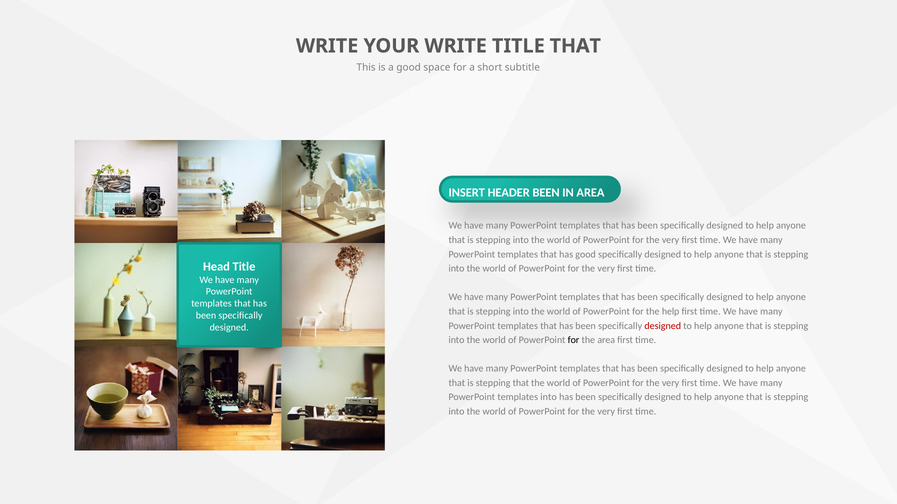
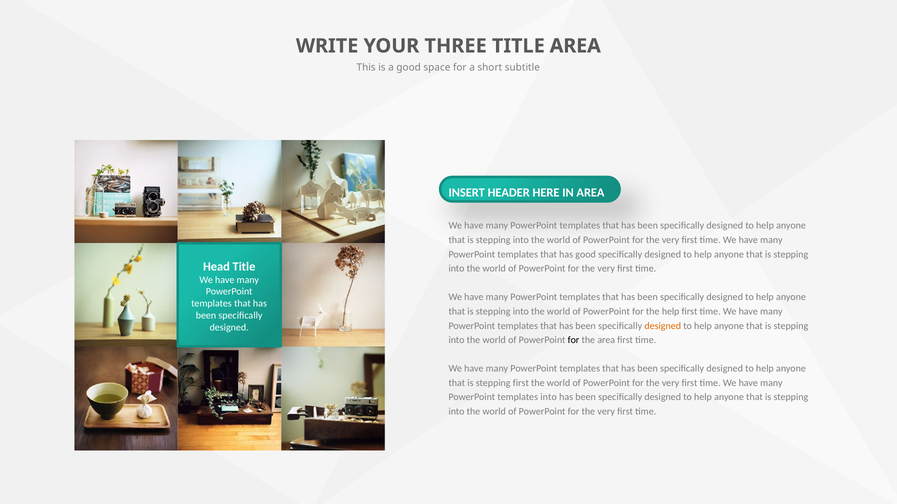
YOUR WRITE: WRITE -> THREE
TITLE THAT: THAT -> AREA
HEADER BEEN: BEEN -> HERE
designed at (663, 326) colour: red -> orange
stepping that: that -> first
